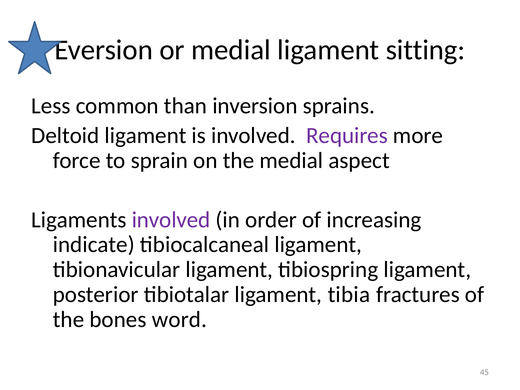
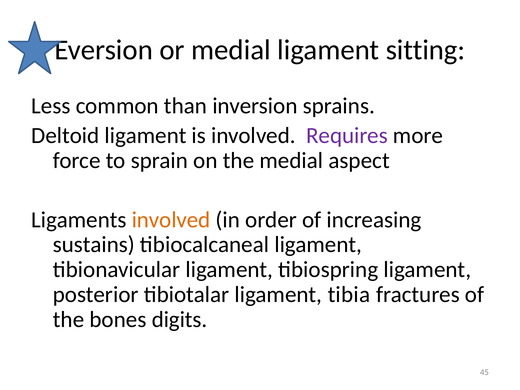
involved at (171, 220) colour: purple -> orange
indicate: indicate -> sustains
word: word -> digits
